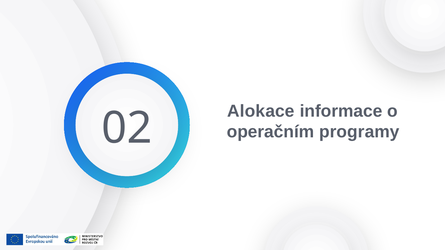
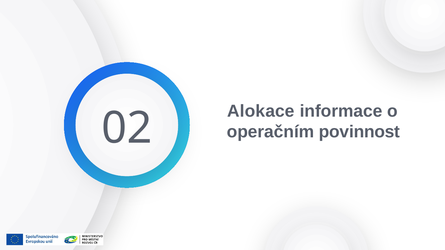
programy: programy -> povinnost
